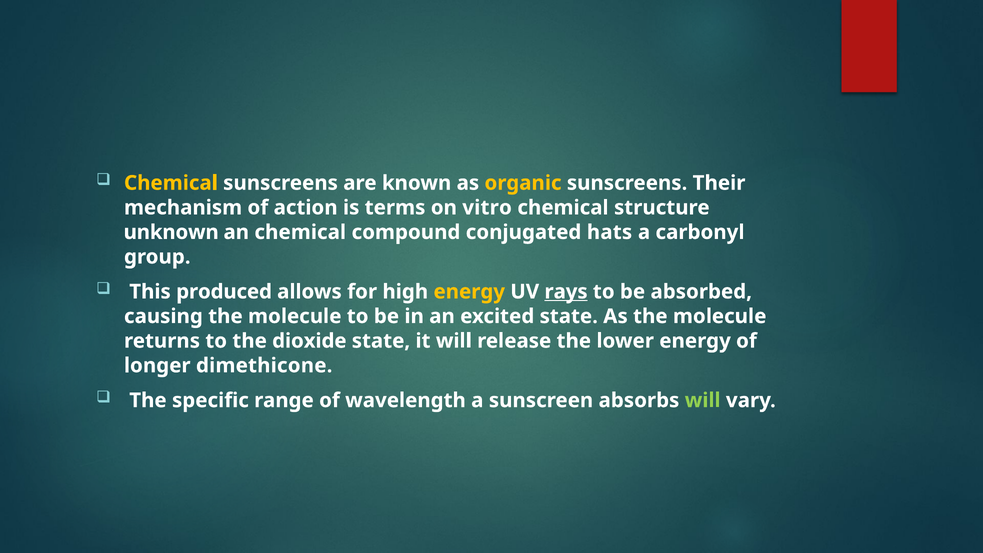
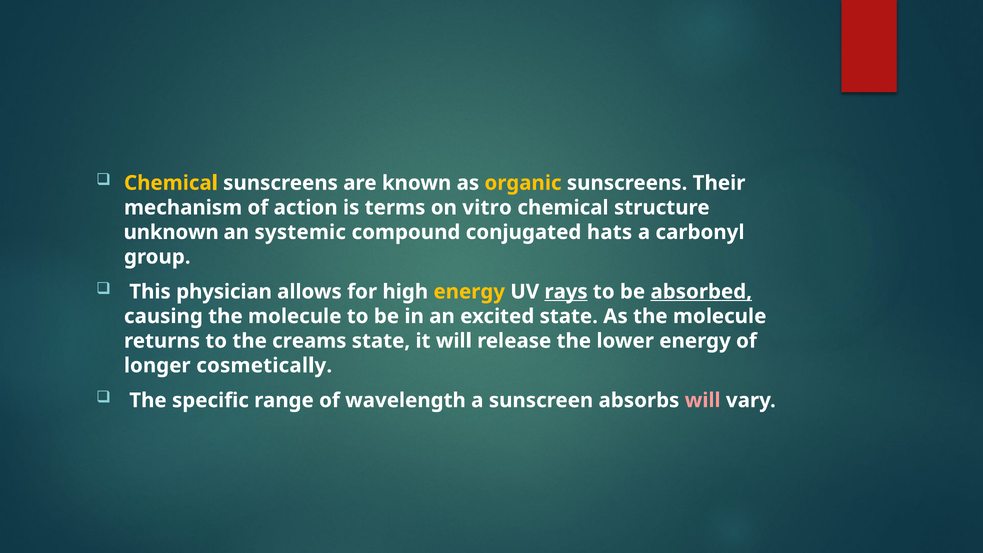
an chemical: chemical -> systemic
produced: produced -> physician
absorbed underline: none -> present
dioxide: dioxide -> creams
dimethicone: dimethicone -> cosmetically
will at (703, 400) colour: light green -> pink
